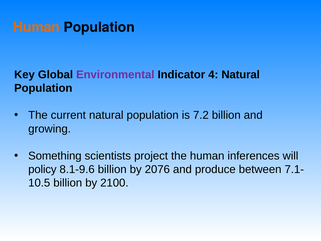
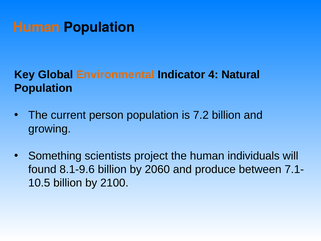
Environmental colour: purple -> orange
current natural: natural -> person
inferences: inferences -> individuals
policy: policy -> found
2076: 2076 -> 2060
